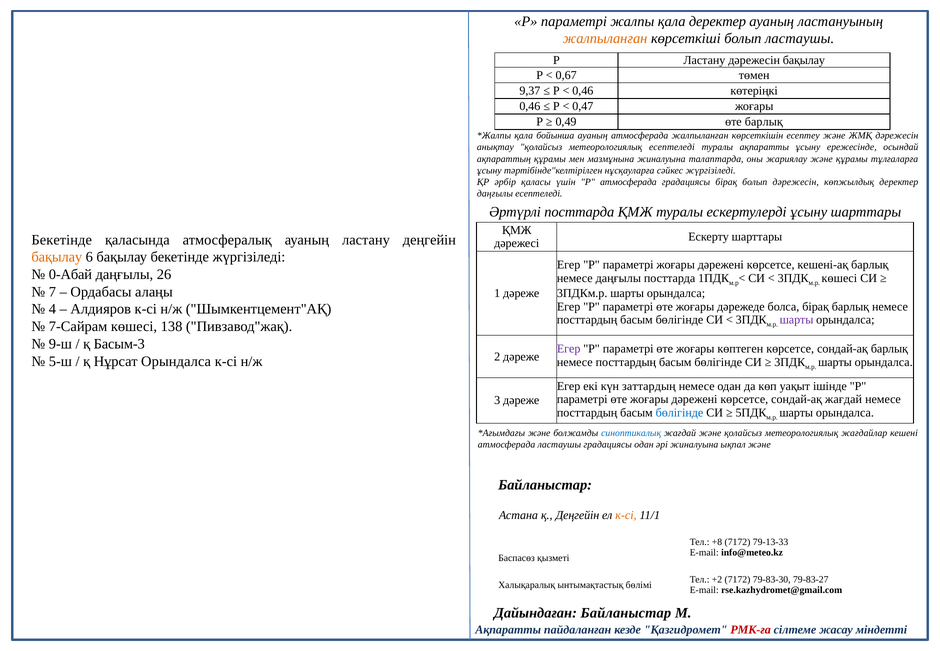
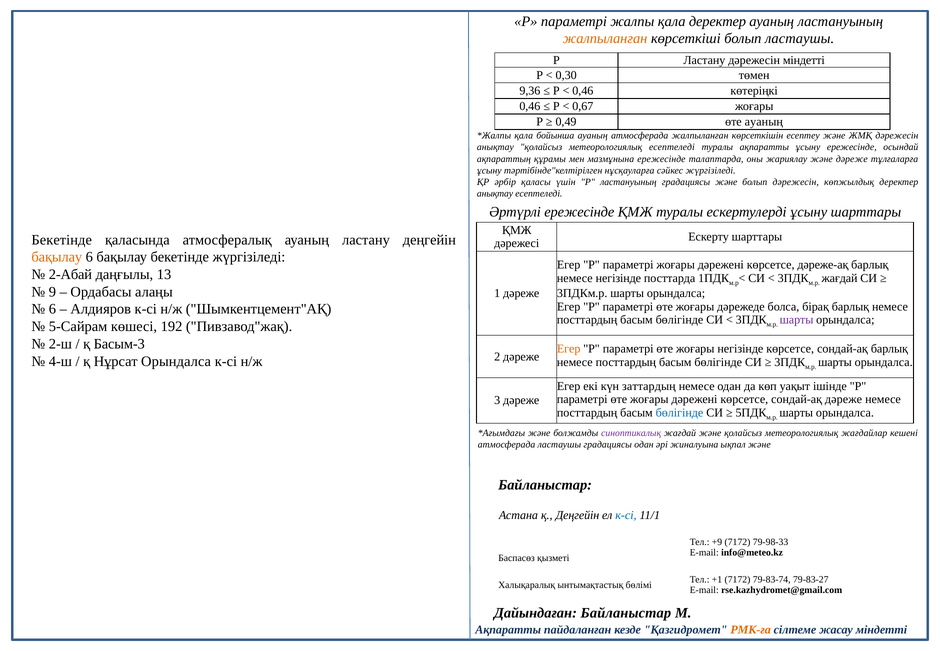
дәрежесін бақылау: бақылау -> міндетті
0,67: 0,67 -> 0,30
9,37: 9,37 -> 9,36
0,47: 0,47 -> 0,67
өте барлық: барлық -> ауаның
мазмұнына жиналуына: жиналуына -> ережесінде
және құрамы: құрамы -> дәреже
Р атмосферада: атмосферада -> ластануының
градациясы бірақ: бірақ -> және
даңғылы at (495, 193): даңғылы -> анықтау
Әртүрлі посттарда: посттарда -> ережесінде
кешені-ақ: кешені-ақ -> дәреже-ақ
0-Абай: 0-Абай -> 2-Абай
26: 26 -> 13
немесе даңғылы: даңғылы -> негізінде
көшесі at (839, 278): көшесі -> жағдай
7: 7 -> 9
4 at (52, 309): 4 -> 6
7-Сайрам: 7-Сайрам -> 5-Сайрам
138: 138 -> 192
9-ш: 9-ш -> 2-ш
Егер at (569, 349) colour: purple -> orange
жоғары көптеген: көптеген -> негізінде
5-ш: 5-ш -> 4-ш
сондай-ақ жағдай: жағдай -> дәреже
синоптикалық colour: blue -> purple
к-сі at (626, 515) colour: orange -> blue
+8: +8 -> +9
79-13-33: 79-13-33 -> 79-98-33
+2: +2 -> +1
79-83-30: 79-83-30 -> 79-83-74
РМК-ға colour: red -> orange
